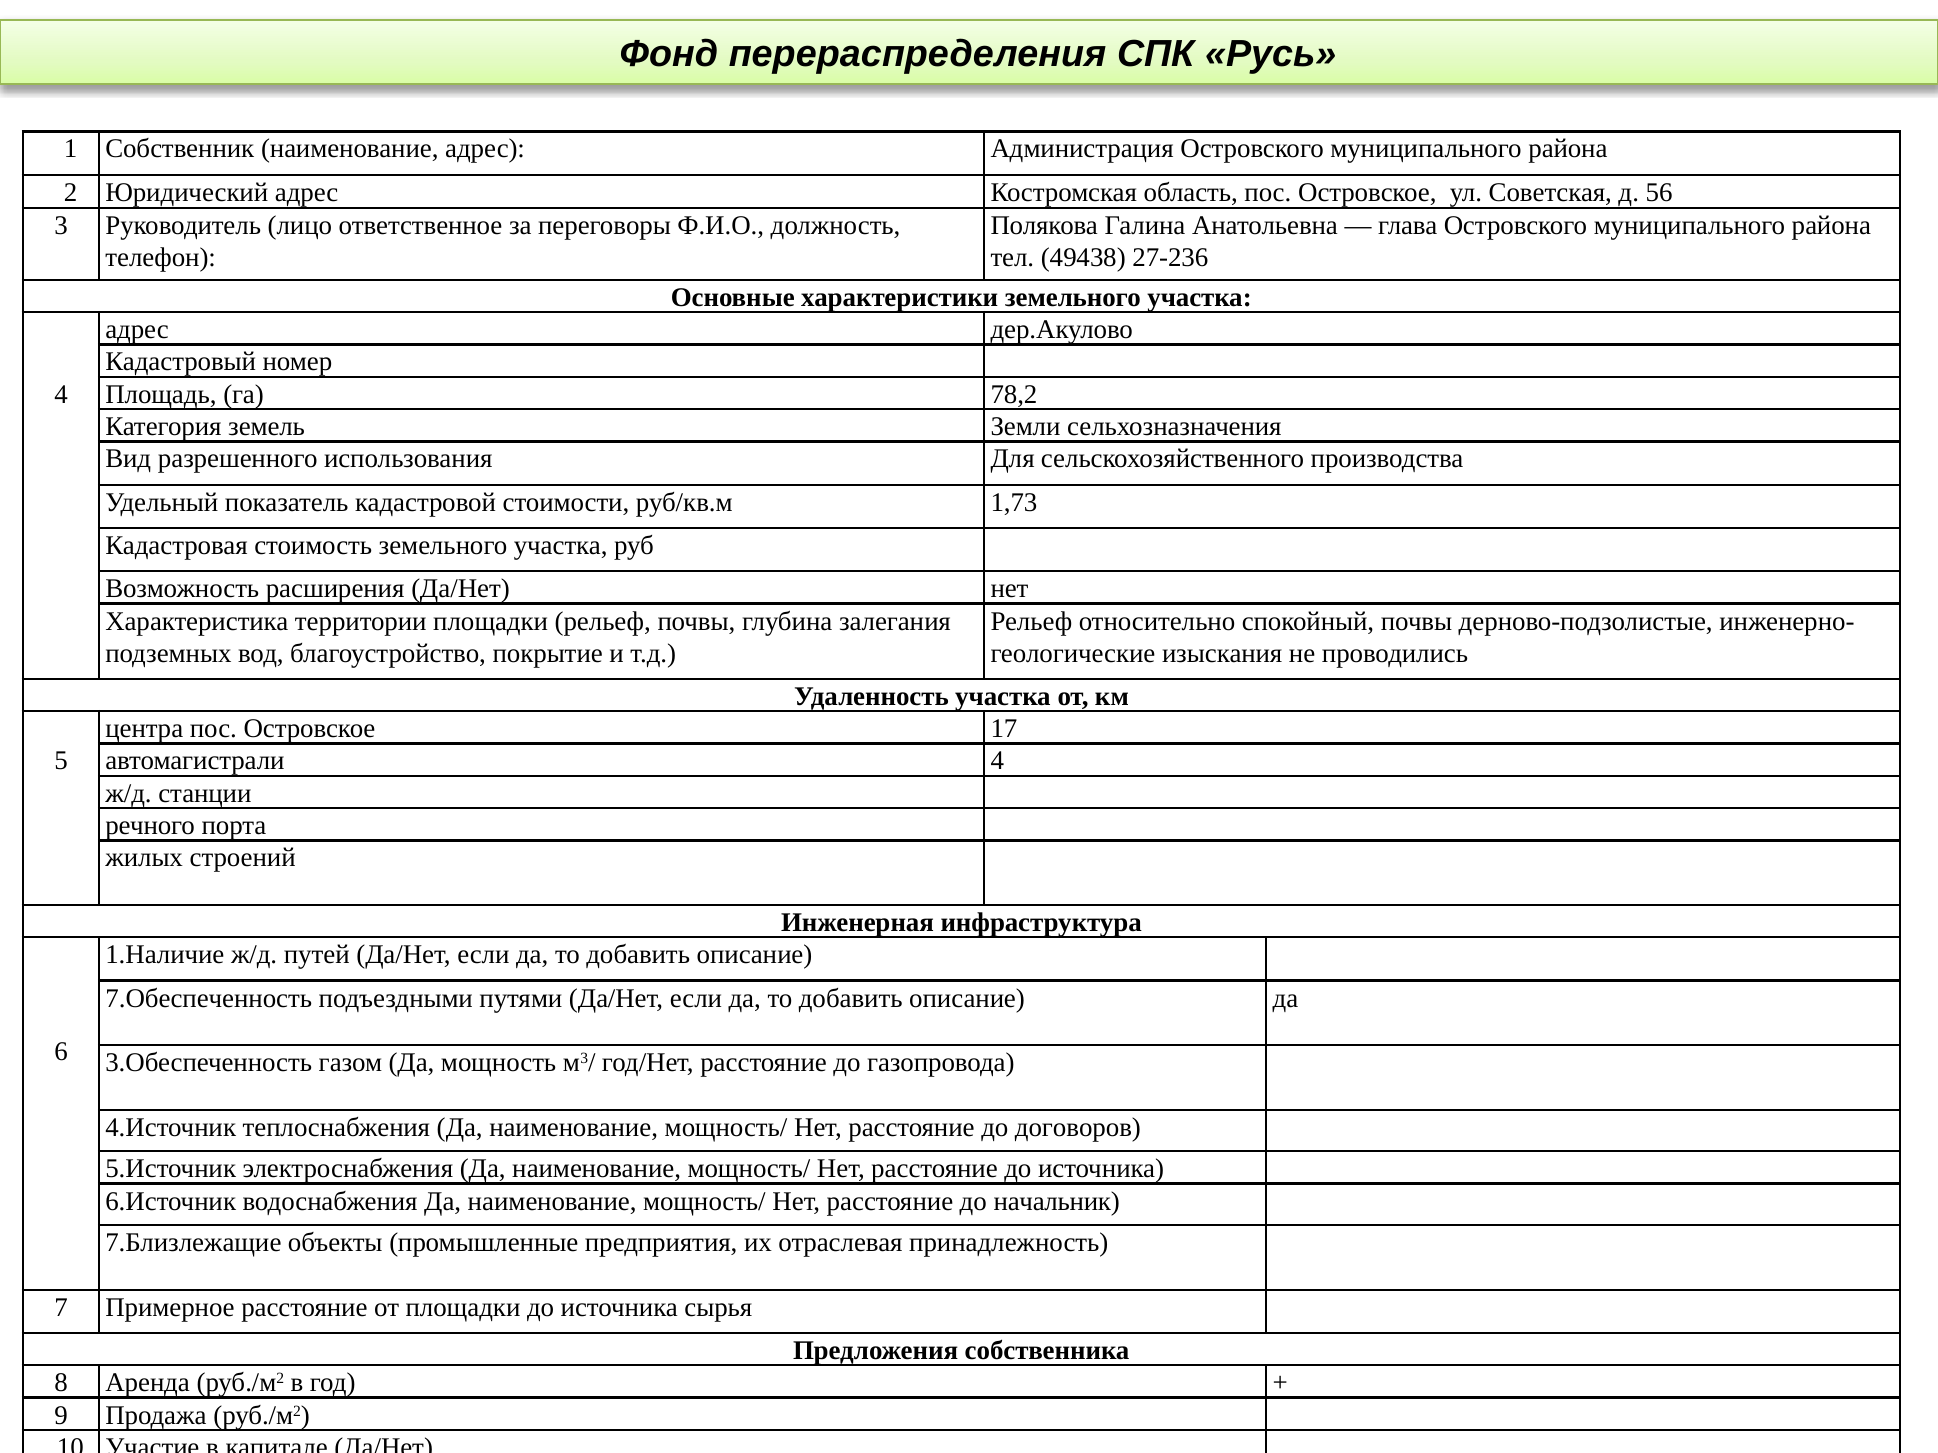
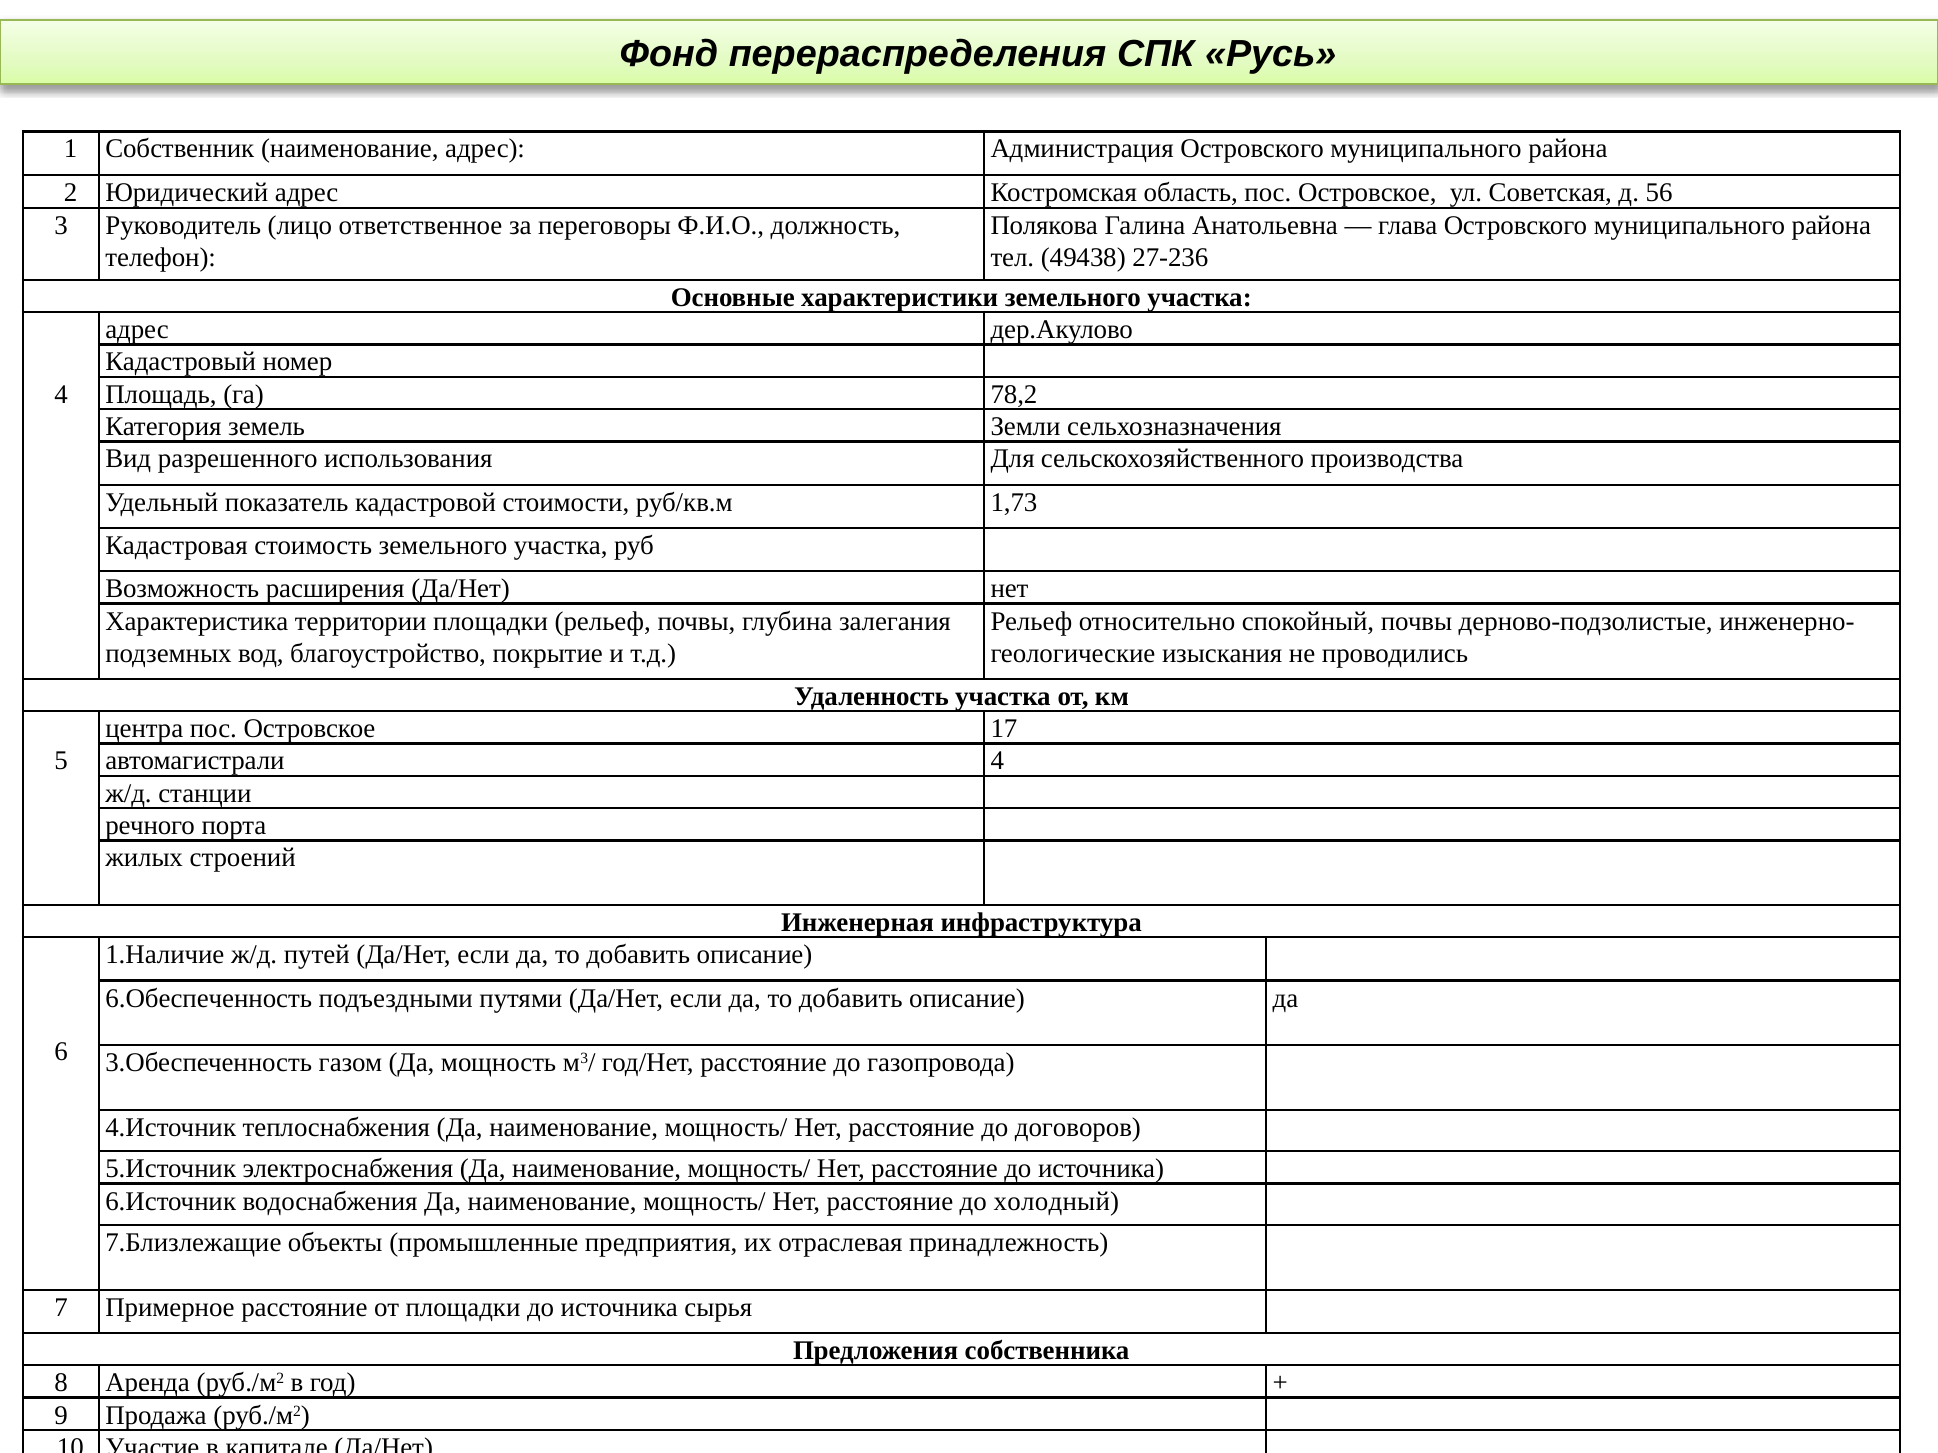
7.Обеспеченность: 7.Обеспеченность -> 6.Обеспеченность
начальник: начальник -> холодный
